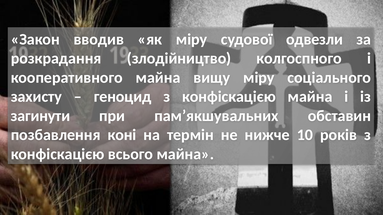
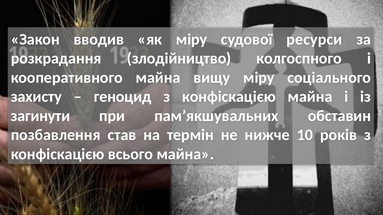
одвезли: одвезли -> ресурси
коні: коні -> став
